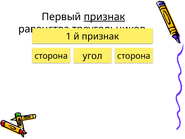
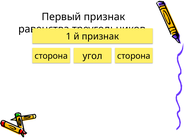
признак at (104, 17) underline: present -> none
